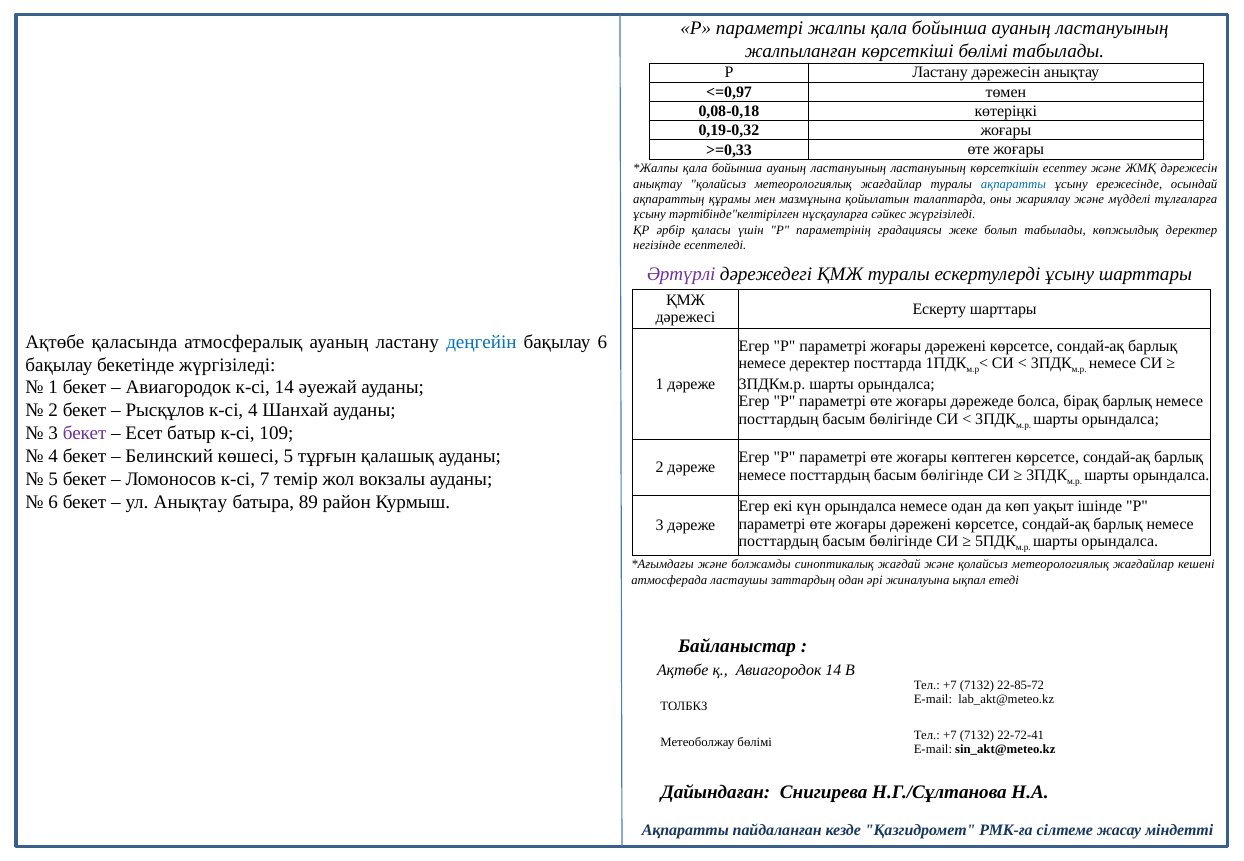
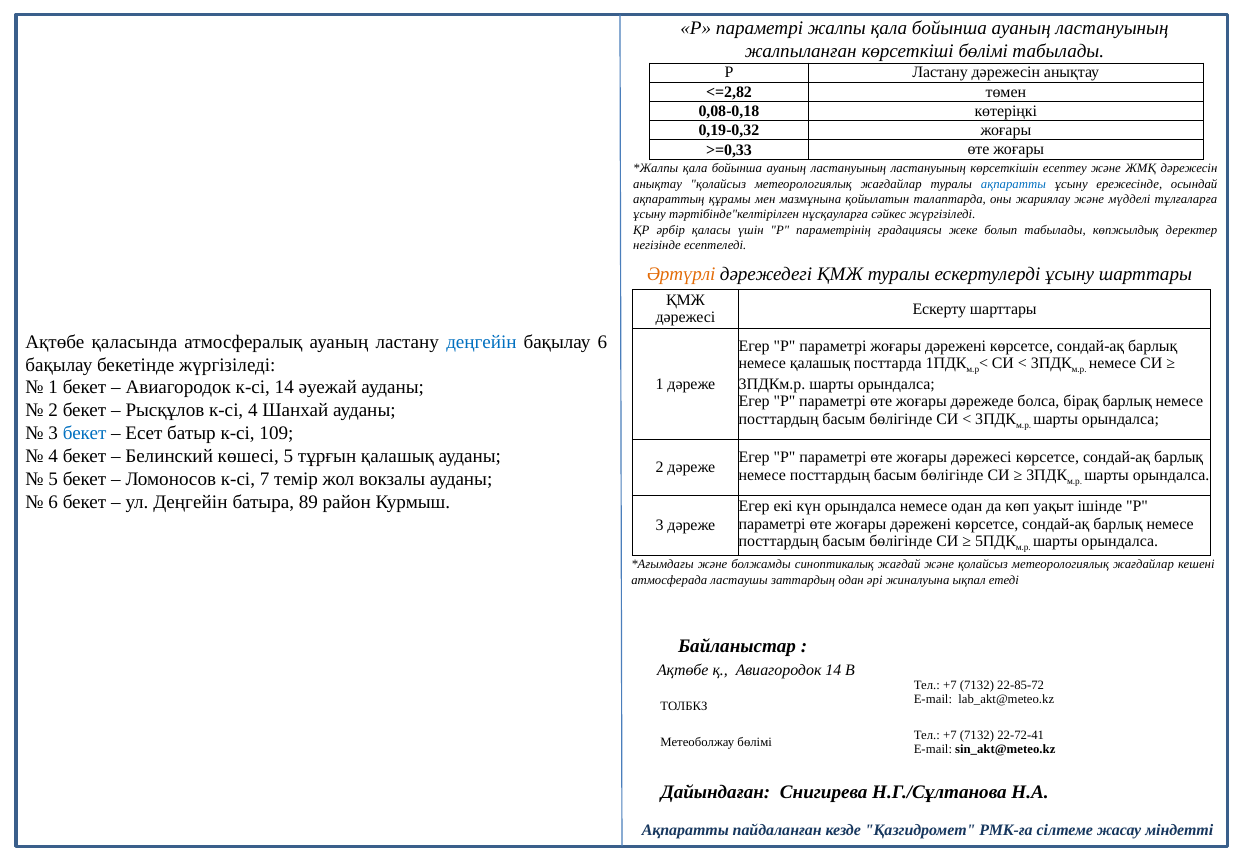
<=0,97: <=0,97 -> <=2,82
Әртүрлі colour: purple -> orange
немесе деректер: деректер -> қалашық
бекет at (85, 434) colour: purple -> blue
жоғары көптеген: көптеген -> дәрежесі
ул Анықтау: Анықтау -> Деңгейін
